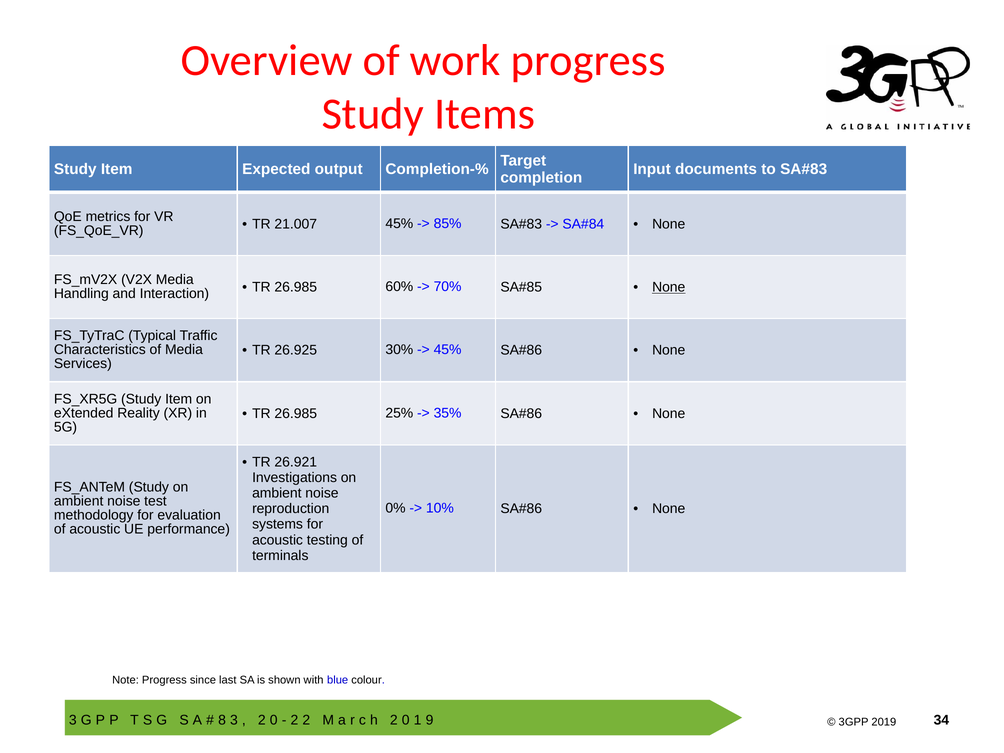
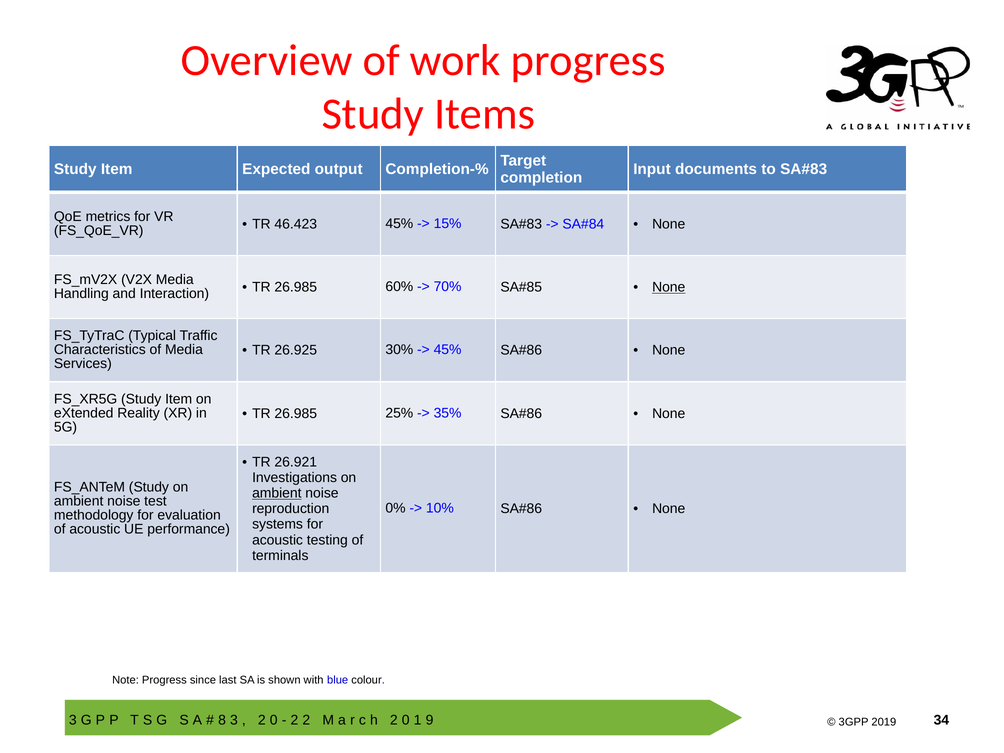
21.007: 21.007 -> 46.423
85%: 85% -> 15%
ambient at (277, 493) underline: none -> present
